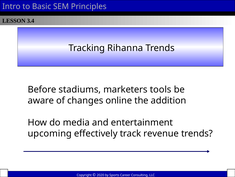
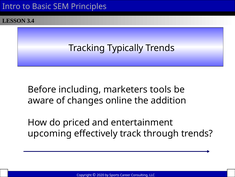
Rihanna: Rihanna -> Typically
stadiums: stadiums -> including
media: media -> priced
revenue: revenue -> through
